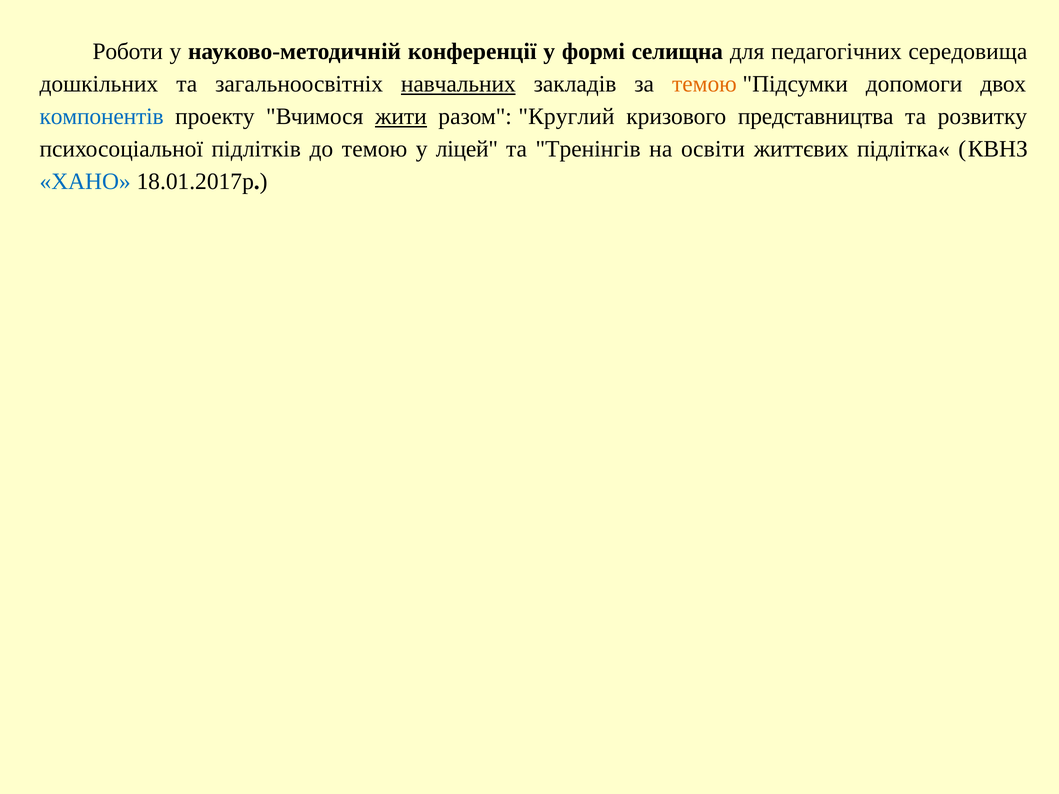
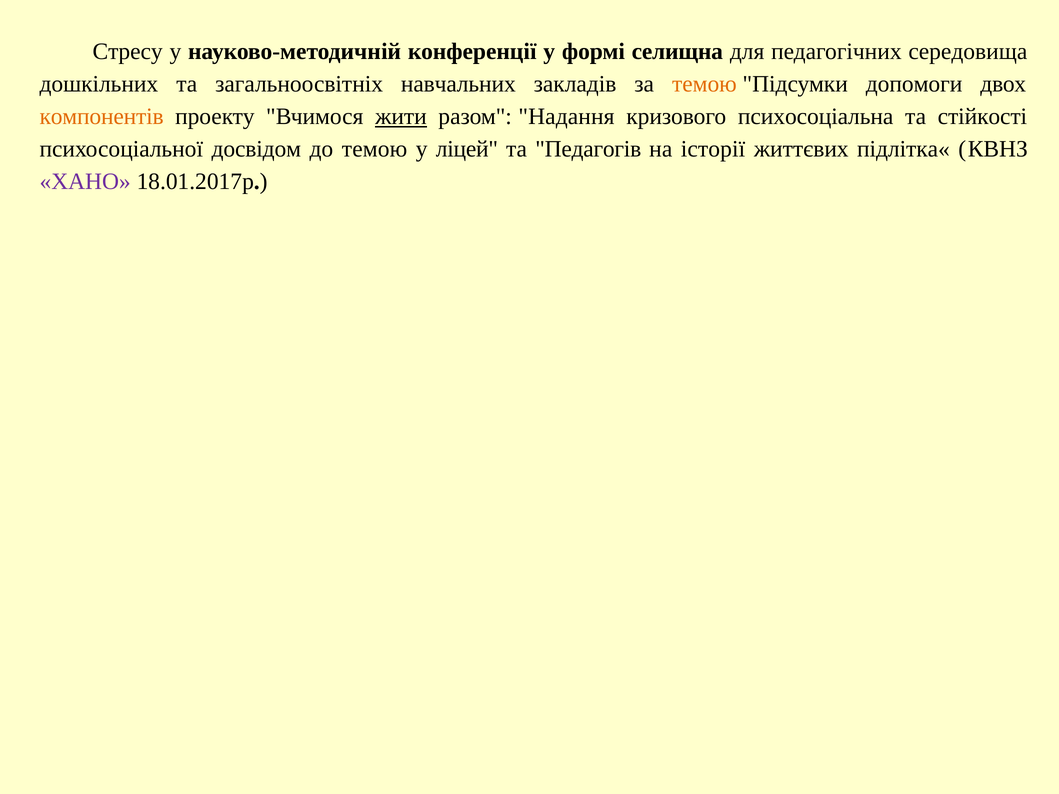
Роботи: Роботи -> Стресу
навчальних underline: present -> none
компонентів colour: blue -> orange
Круглий: Круглий -> Надання
представництва: представництва -> психосоціальна
розвитку: розвитку -> стійкості
підлітків: підлітків -> досвідом
Тренінгів: Тренінгів -> Педагогів
освіти: освіти -> історії
ХАНО colour: blue -> purple
